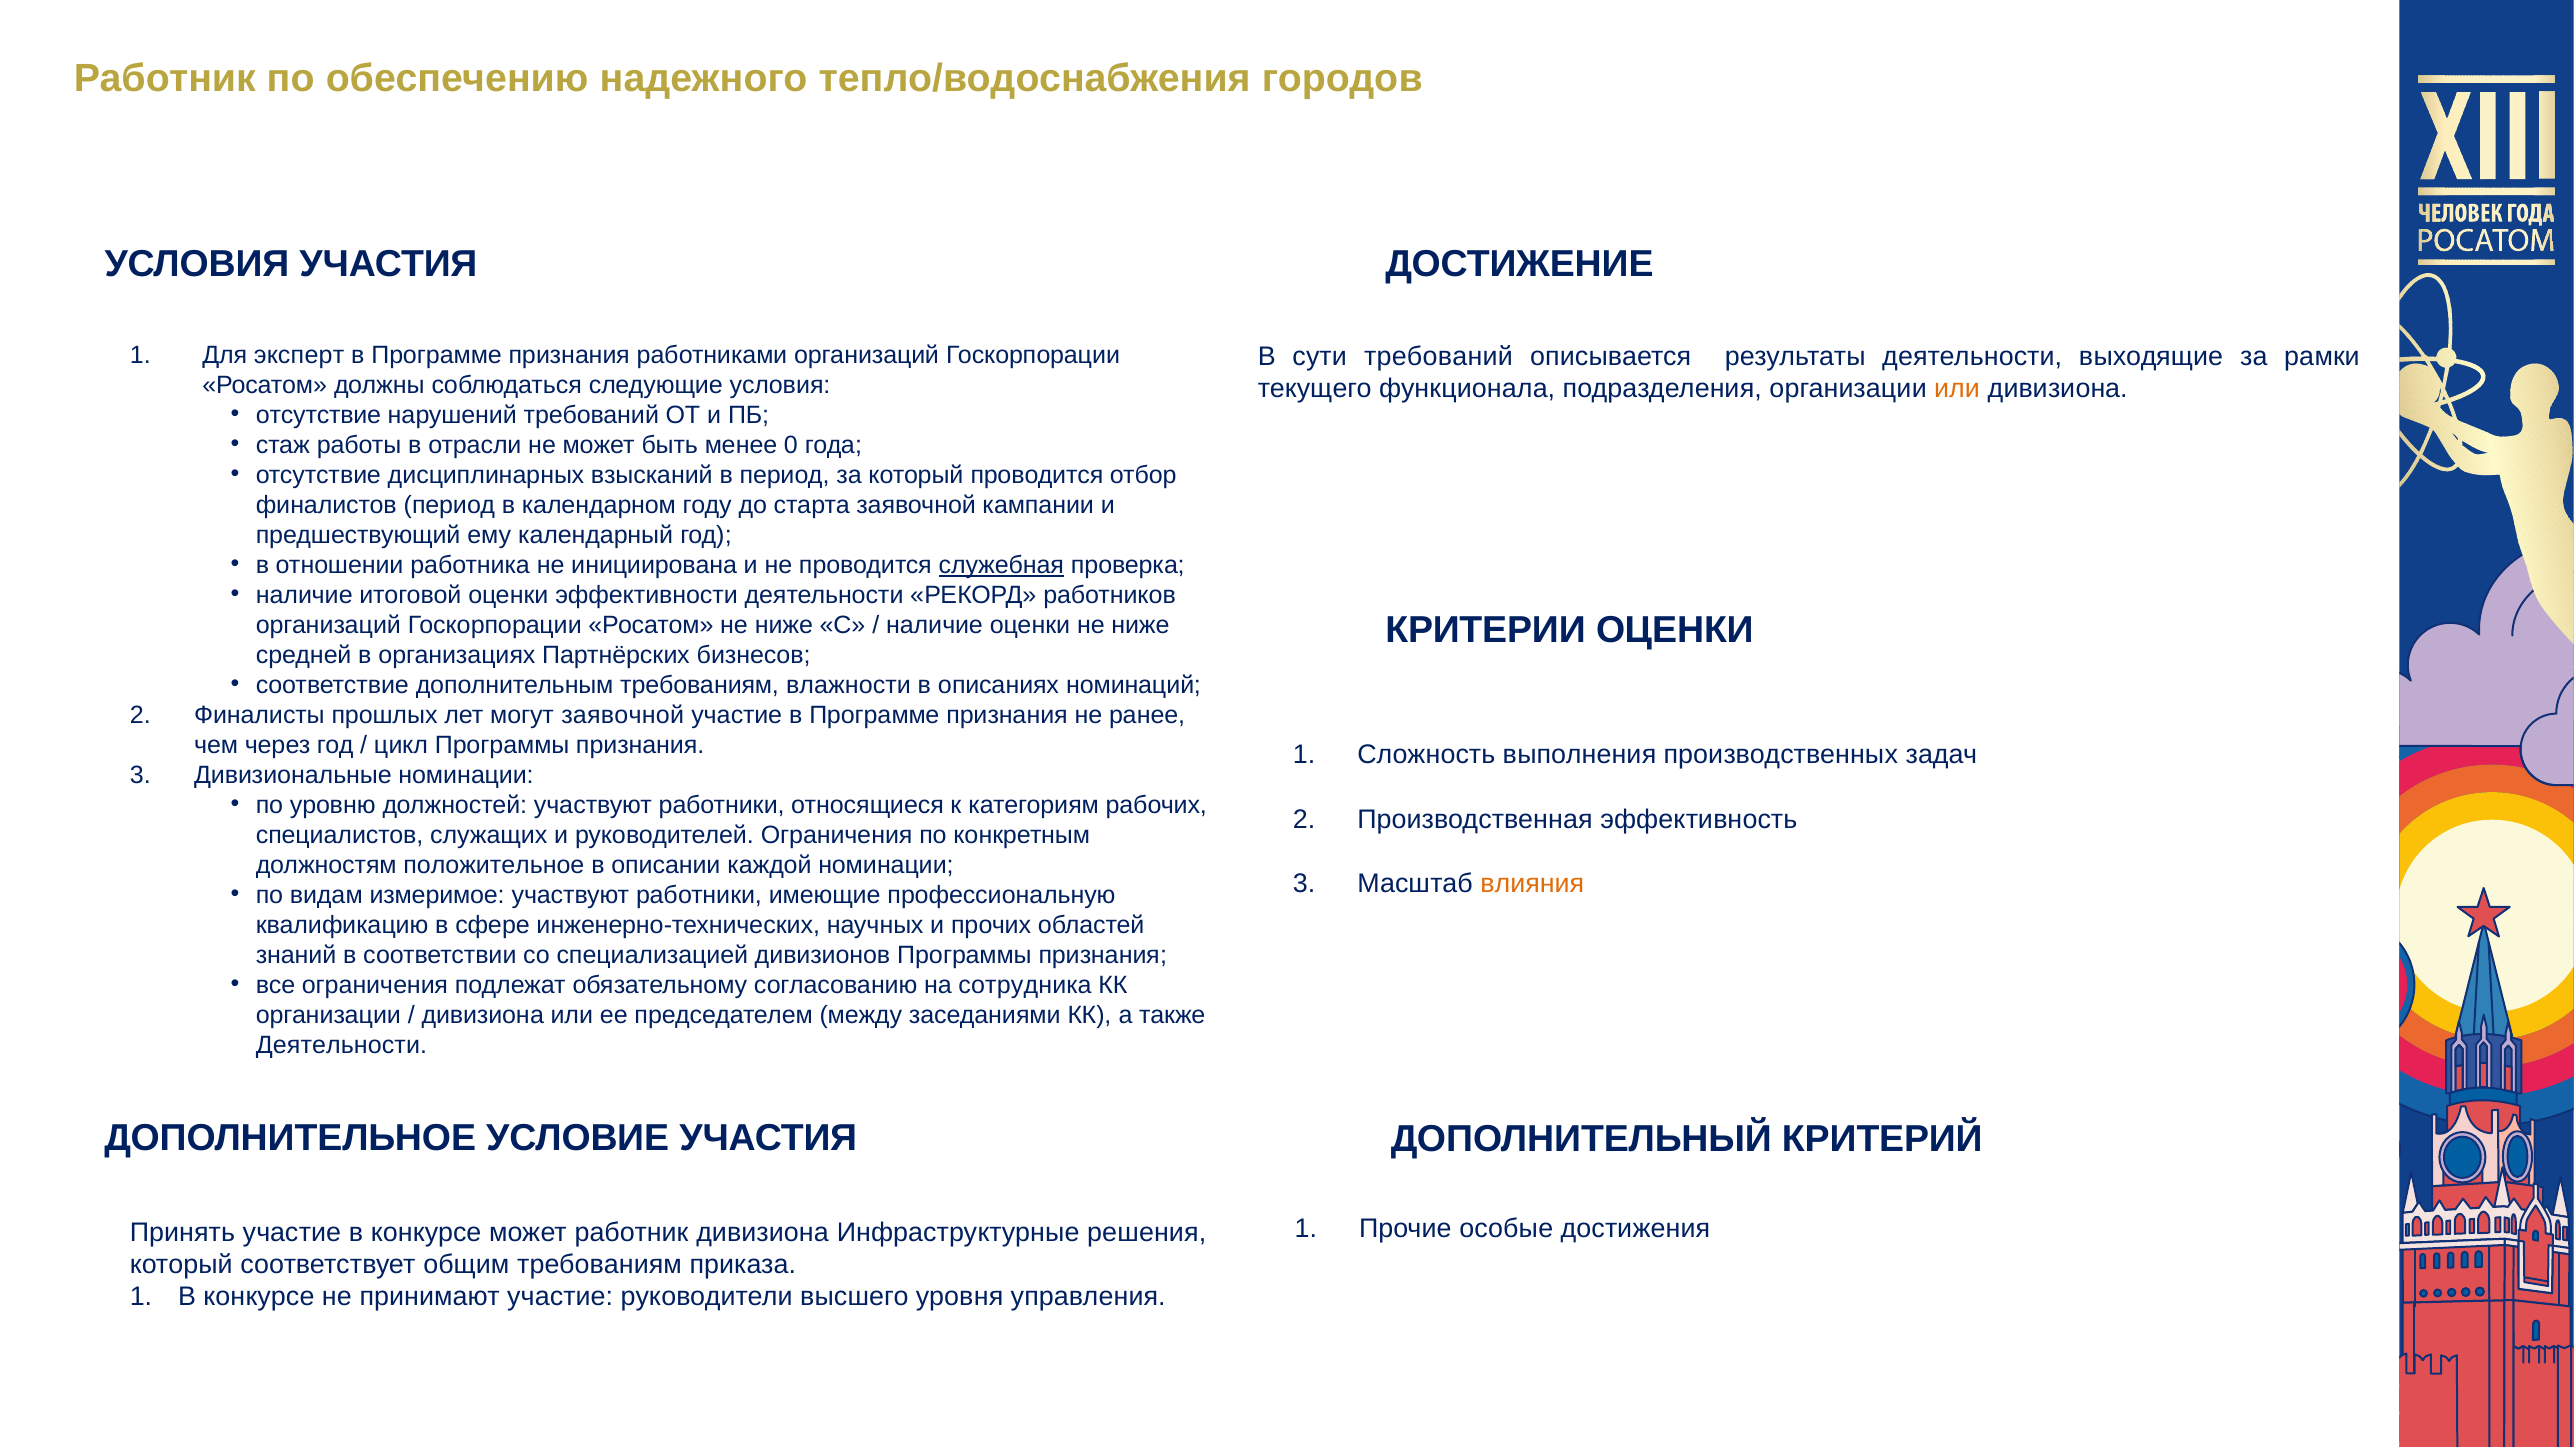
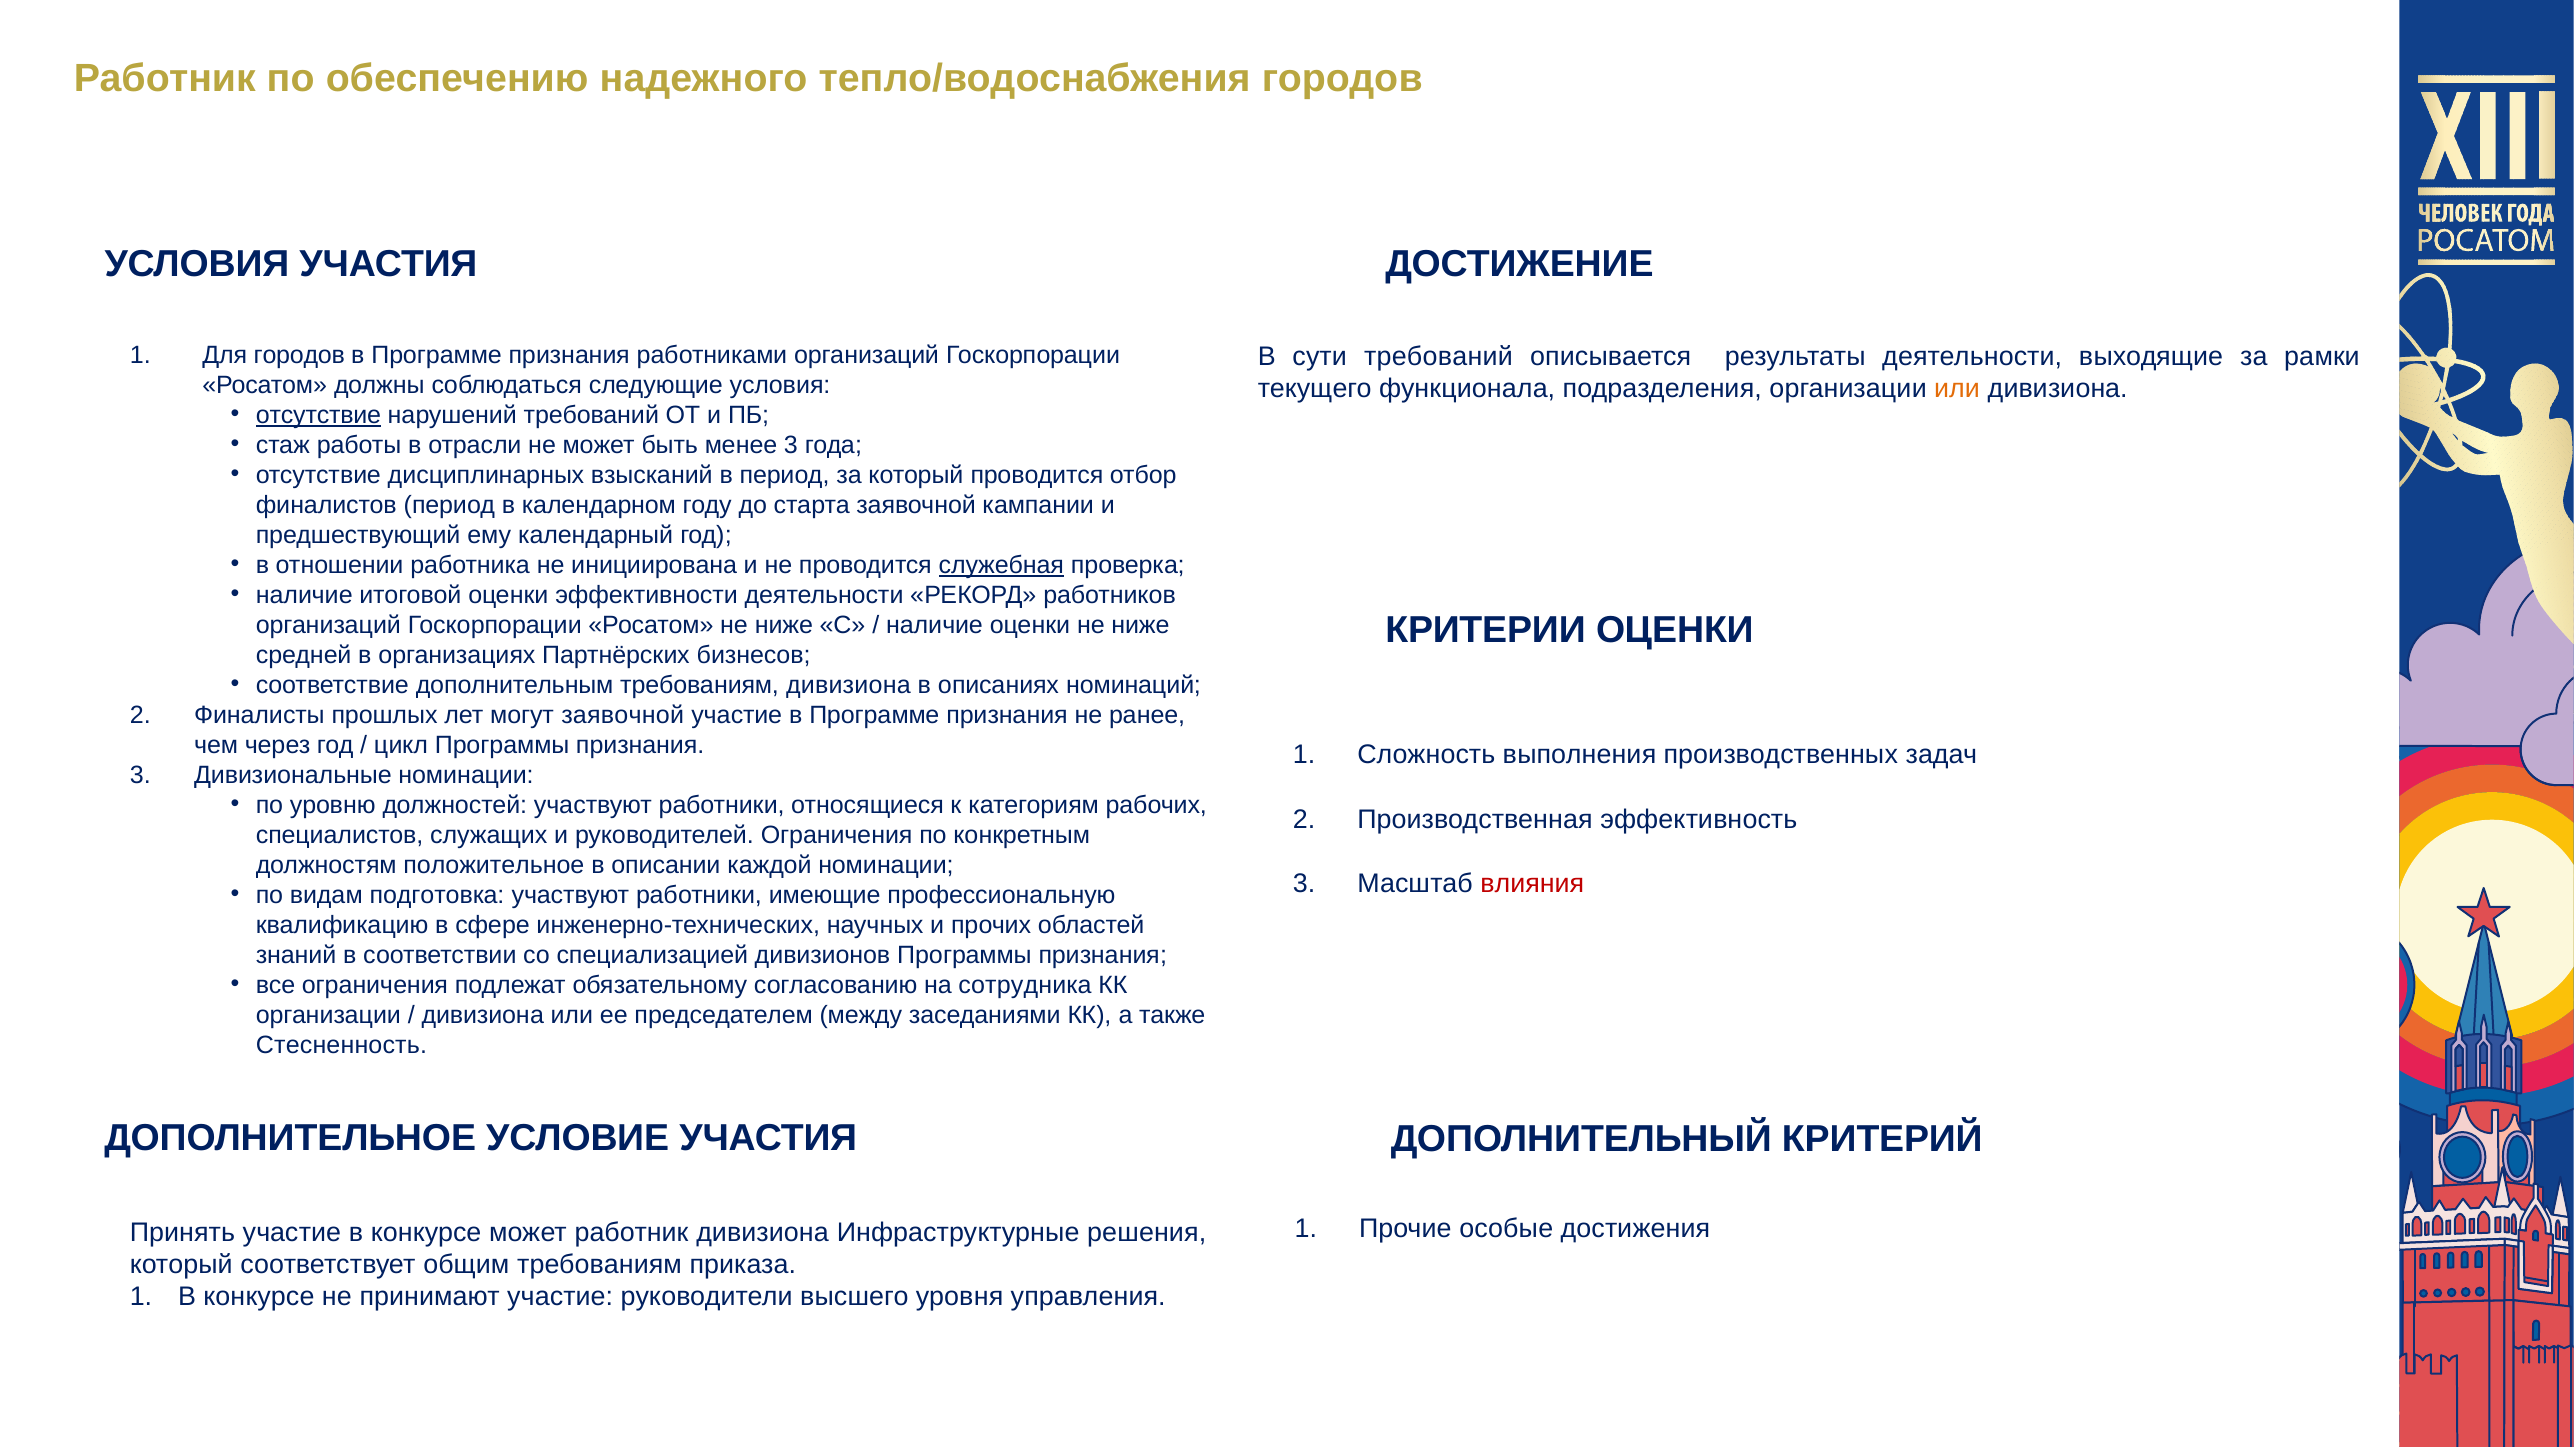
Для эксперт: эксперт -> городов
отсутствие at (319, 415) underline: none -> present
менее 0: 0 -> 3
требованиям влажности: влажности -> дивизиона
влияния colour: orange -> red
измеримое: измеримое -> подготовка
Деятельности at (341, 1045): Деятельности -> Стесненность
